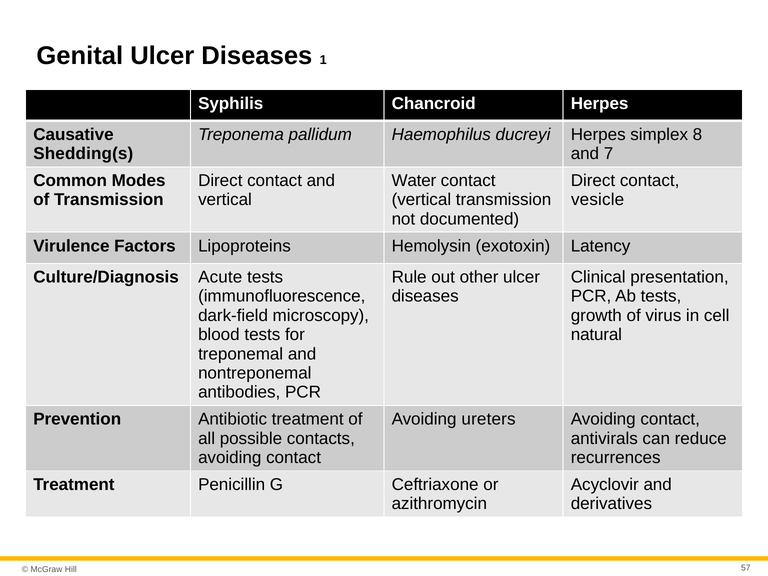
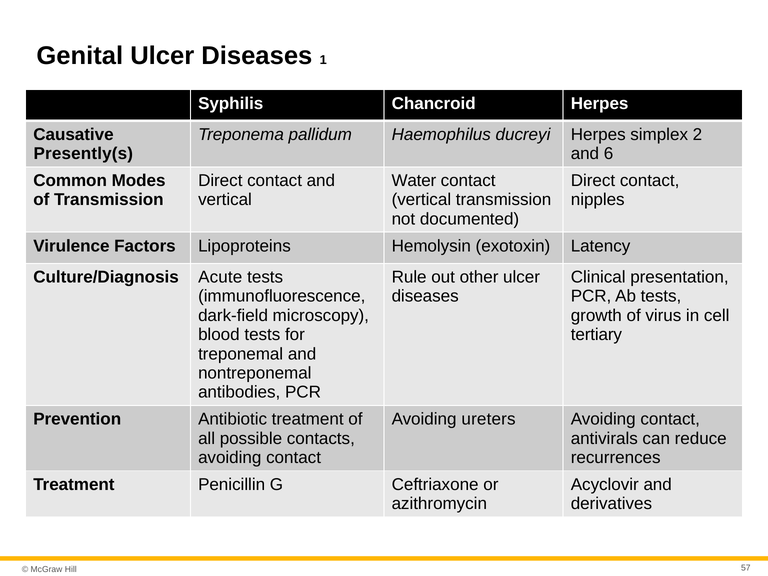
8: 8 -> 2
Shedding(s: Shedding(s -> Presently(s
7: 7 -> 6
vesicle: vesicle -> nipples
natural: natural -> tertiary
